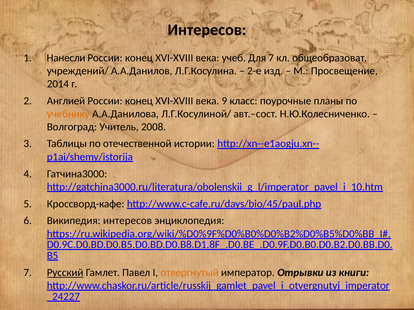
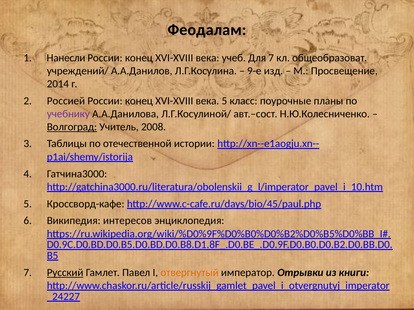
Интересов at (207, 30): Интересов -> Феодалам
2-е: 2-е -> 9-е
Англией: Англией -> Россией
века 9: 9 -> 5
учебнику colour: orange -> purple
Волгоград underline: none -> present
